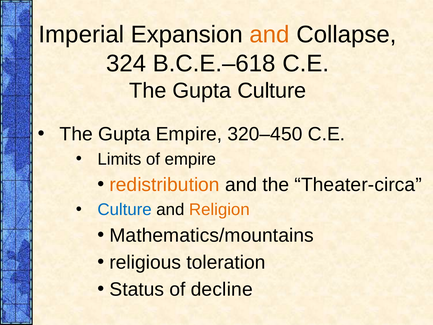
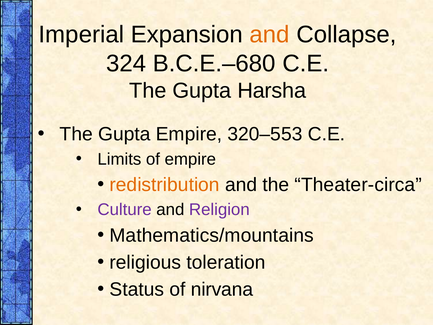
B.C.E.–618: B.C.E.–618 -> B.C.E.–680
Gupta Culture: Culture -> Harsha
320–450: 320–450 -> 320–553
Culture at (125, 210) colour: blue -> purple
Religion colour: orange -> purple
decline: decline -> nirvana
